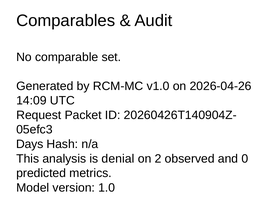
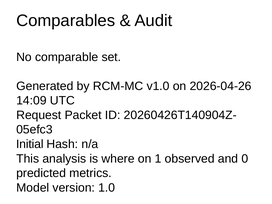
Days: Days -> Initial
denial: denial -> where
2: 2 -> 1
